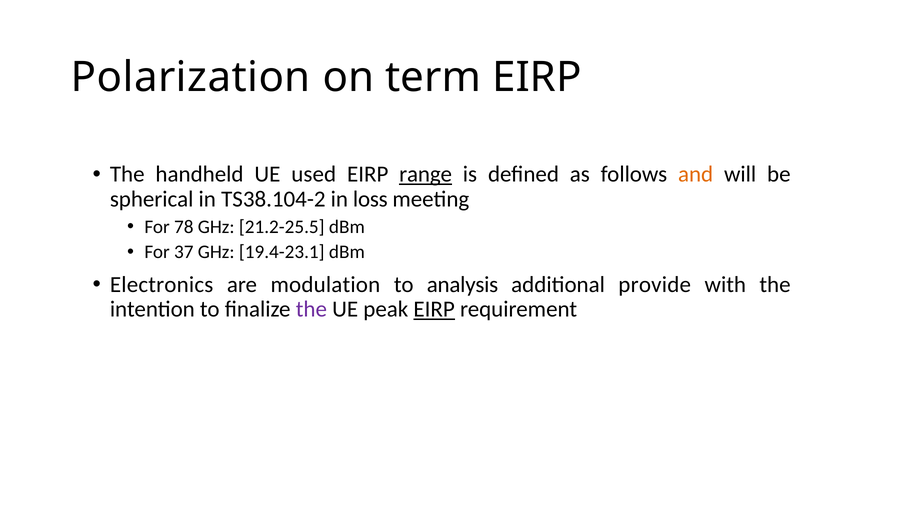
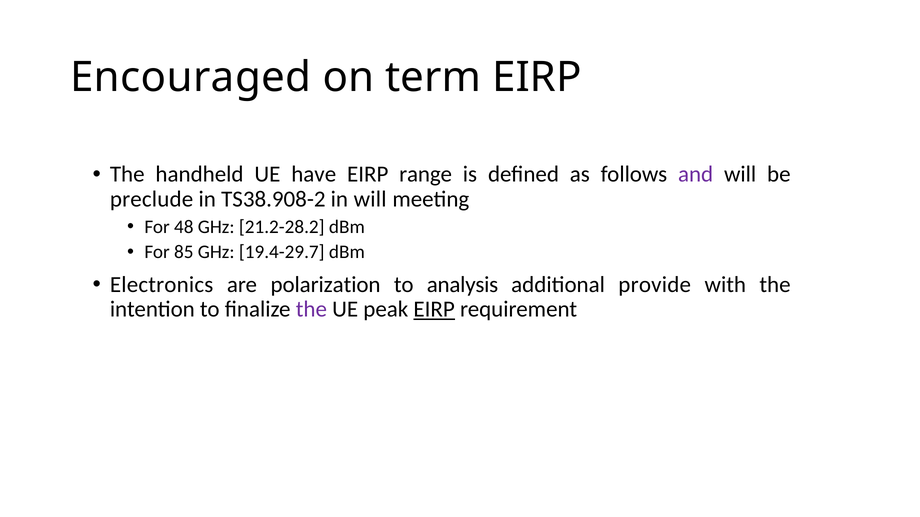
Polarization: Polarization -> Encouraged
used: used -> have
range underline: present -> none
and colour: orange -> purple
spherical: spherical -> preclude
TS38.104-2: TS38.104-2 -> TS38.908-2
in loss: loss -> will
78: 78 -> 48
21.2-25.5: 21.2-25.5 -> 21.2-28.2
37: 37 -> 85
19.4-23.1: 19.4-23.1 -> 19.4-29.7
modulation: modulation -> polarization
